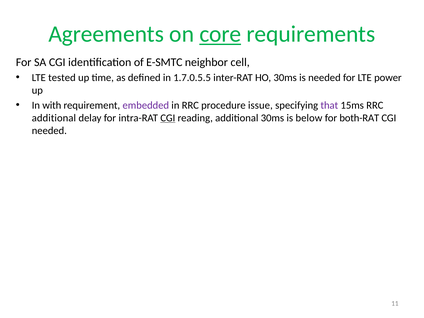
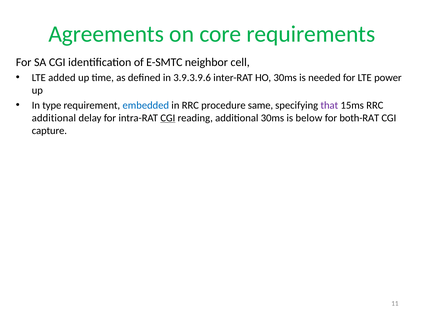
core underline: present -> none
tested: tested -> added
1.7.0.5.5: 1.7.0.5.5 -> 3.9.3.9.6
with: with -> type
embedded colour: purple -> blue
issue: issue -> same
needed at (49, 131): needed -> capture
